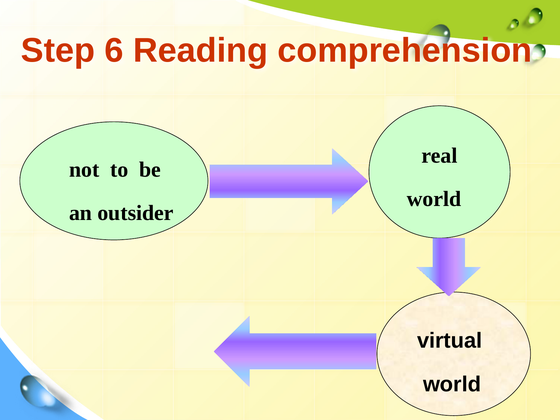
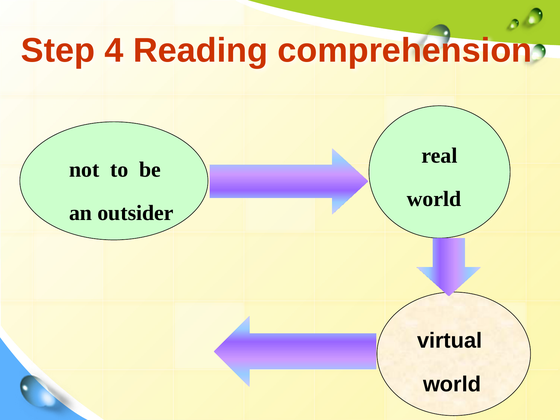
6: 6 -> 4
